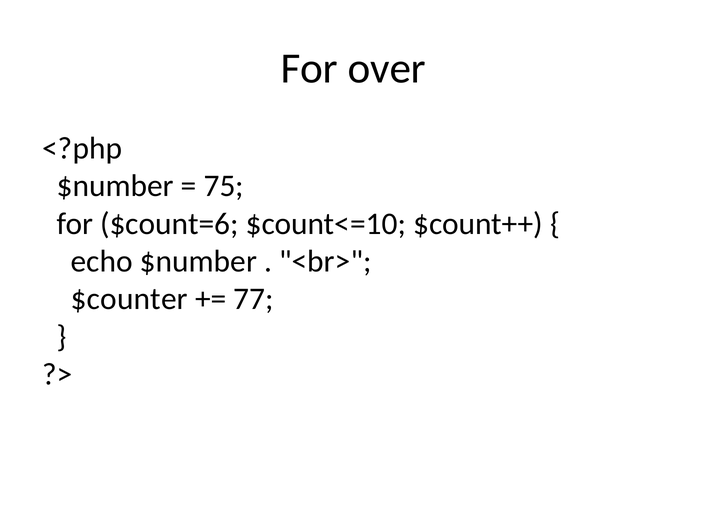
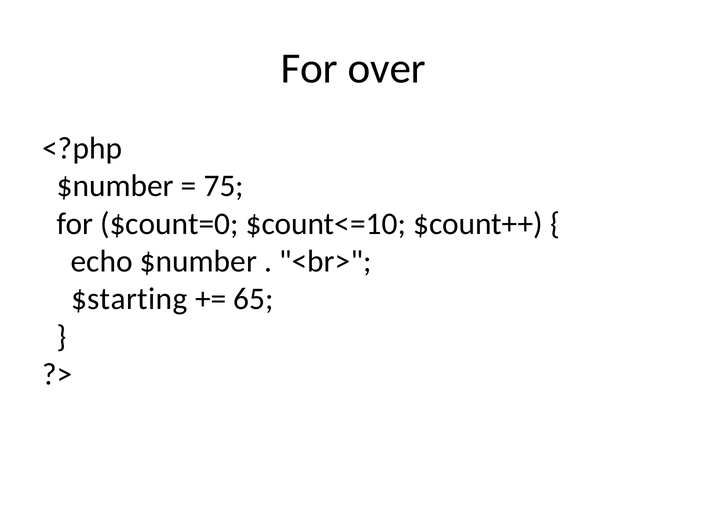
$count=6: $count=6 -> $count=0
$counter: $counter -> $starting
77: 77 -> 65
